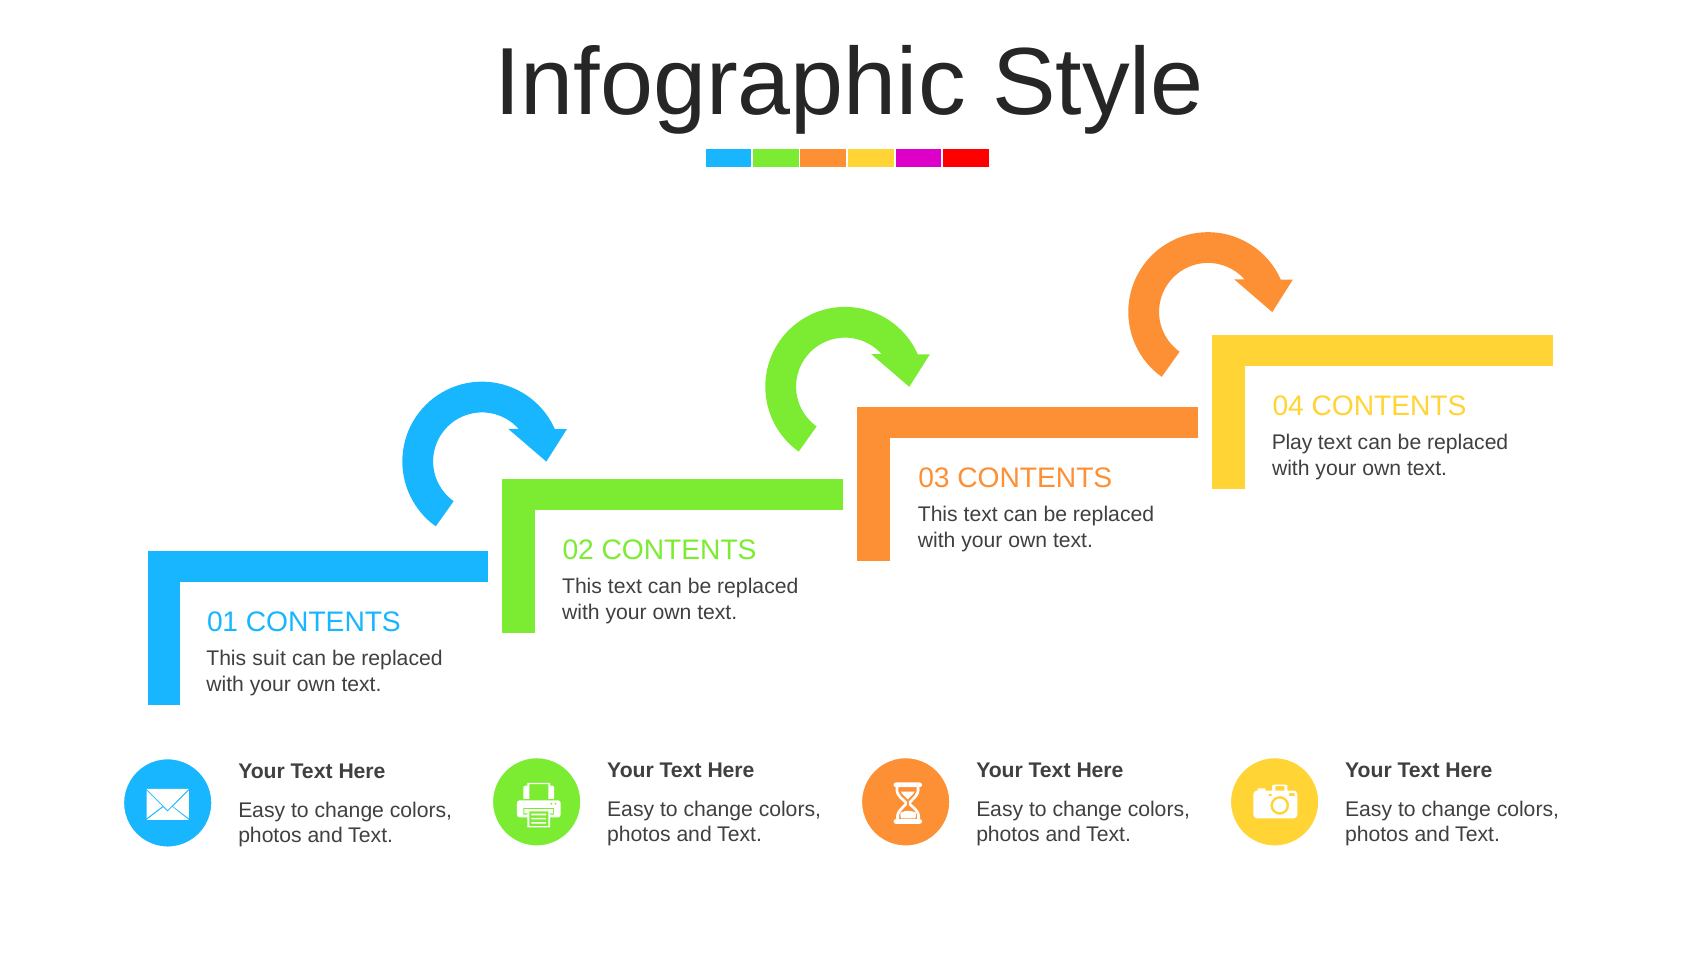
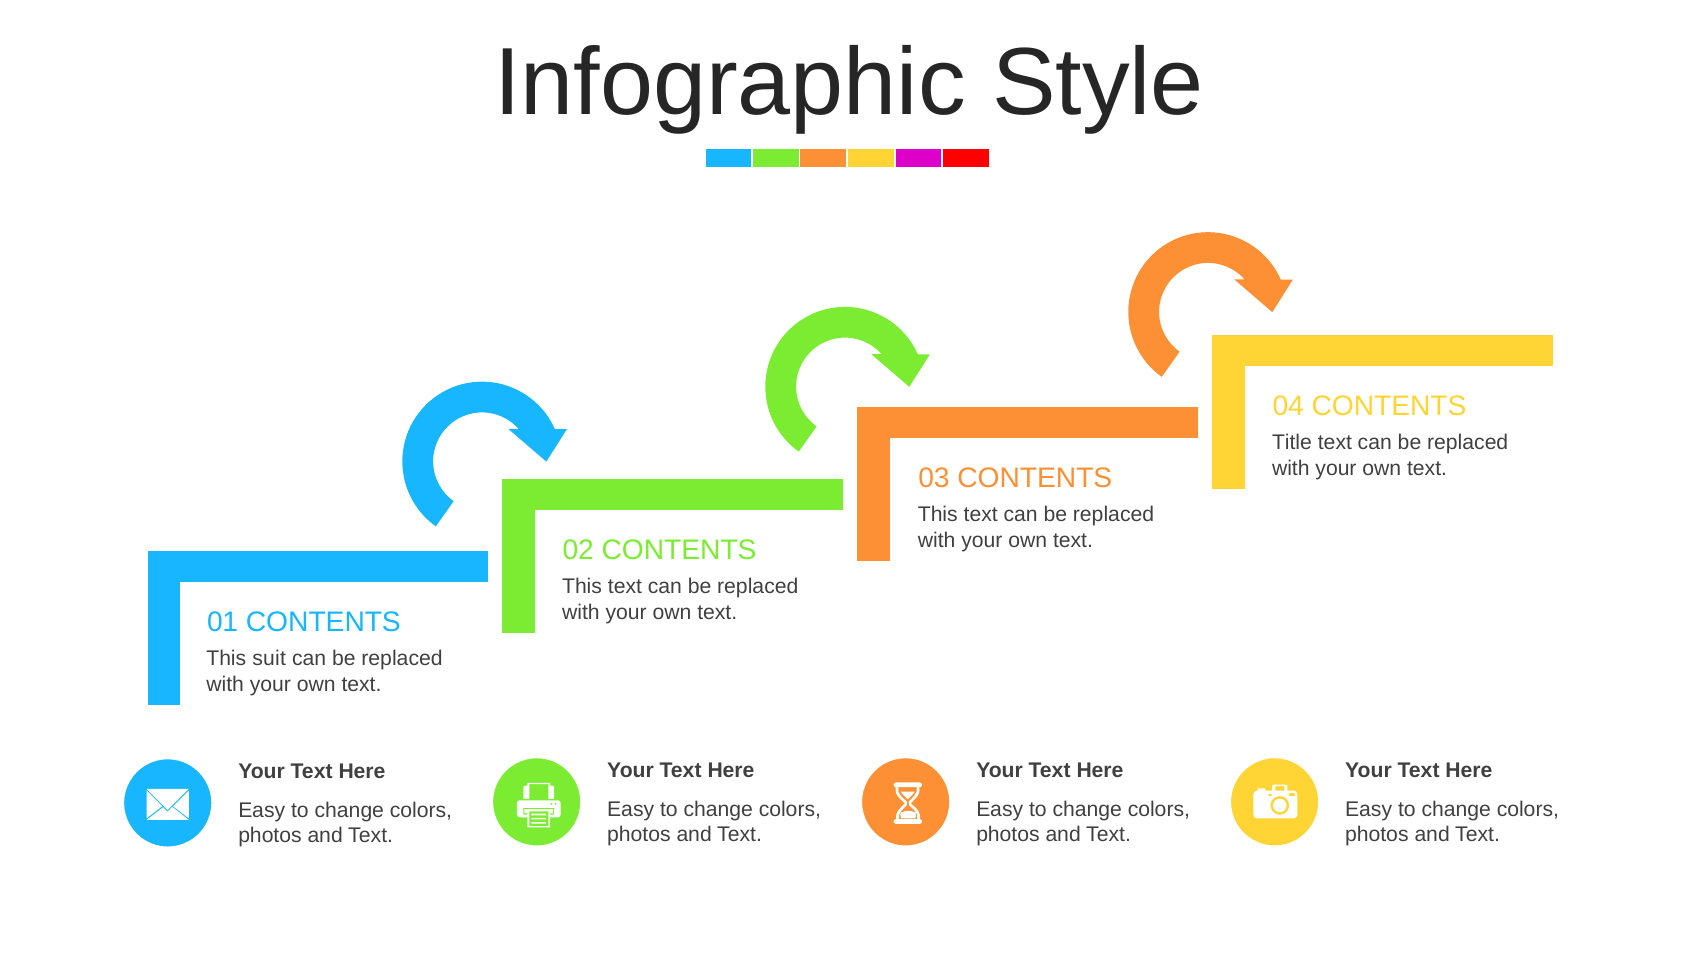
Play: Play -> Title
